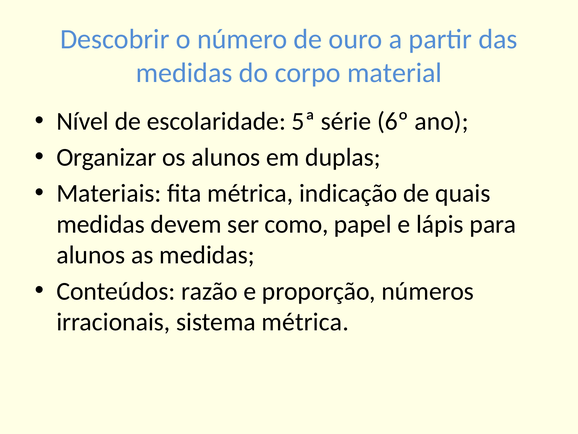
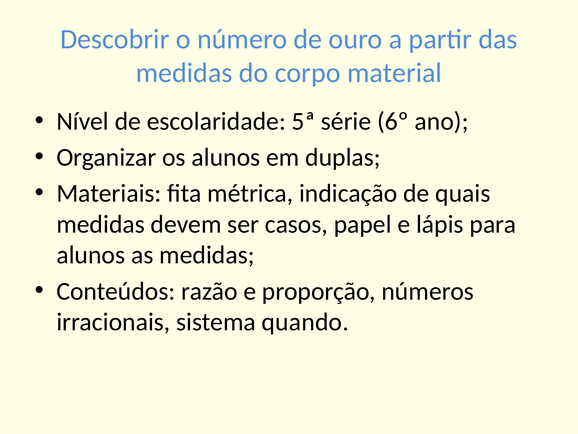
como: como -> casos
sistema métrica: métrica -> quando
